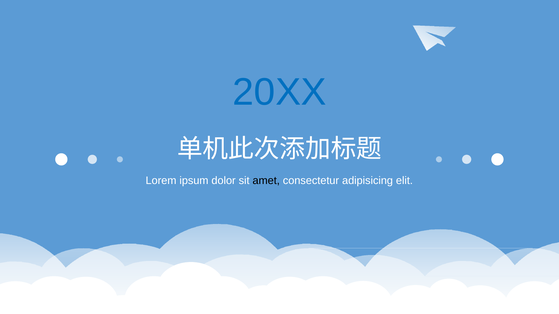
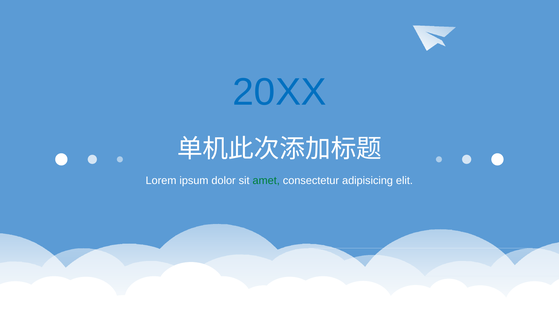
amet colour: black -> green
